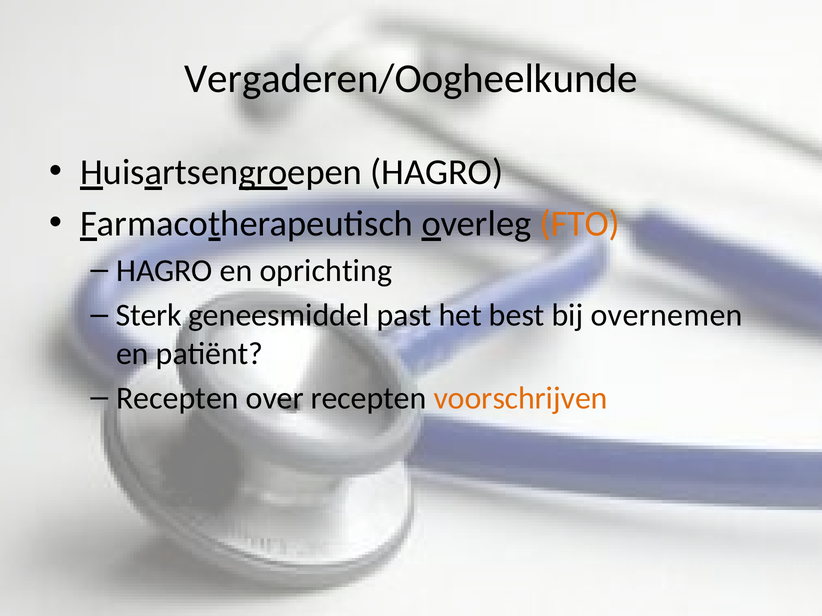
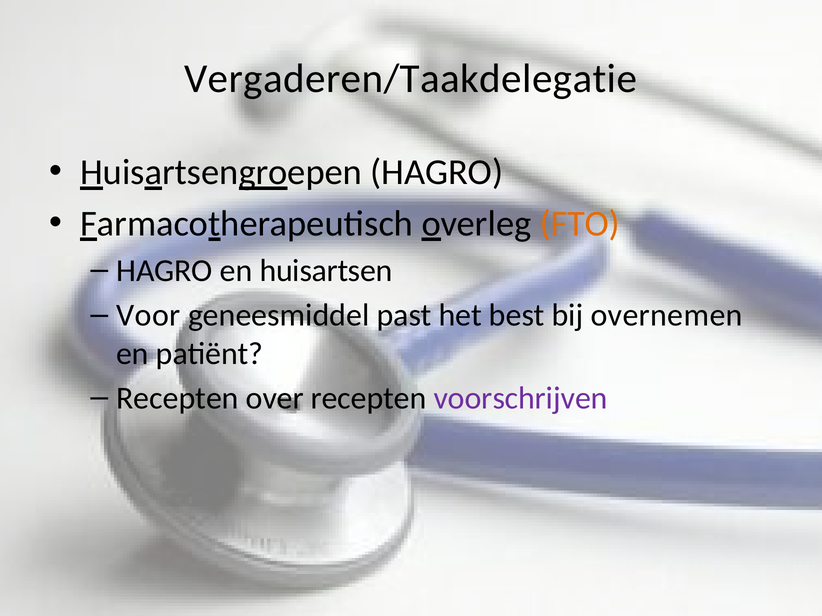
Vergaderen/Oogheelkunde: Vergaderen/Oogheelkunde -> Vergaderen/Taakdelegatie
oprichting: oprichting -> huisartsen
Sterk: Sterk -> Voor
voorschrijven colour: orange -> purple
